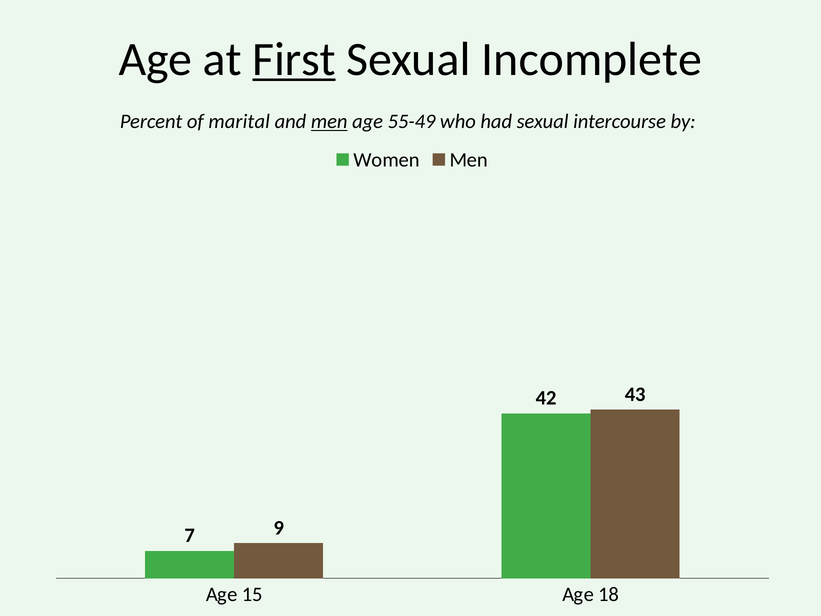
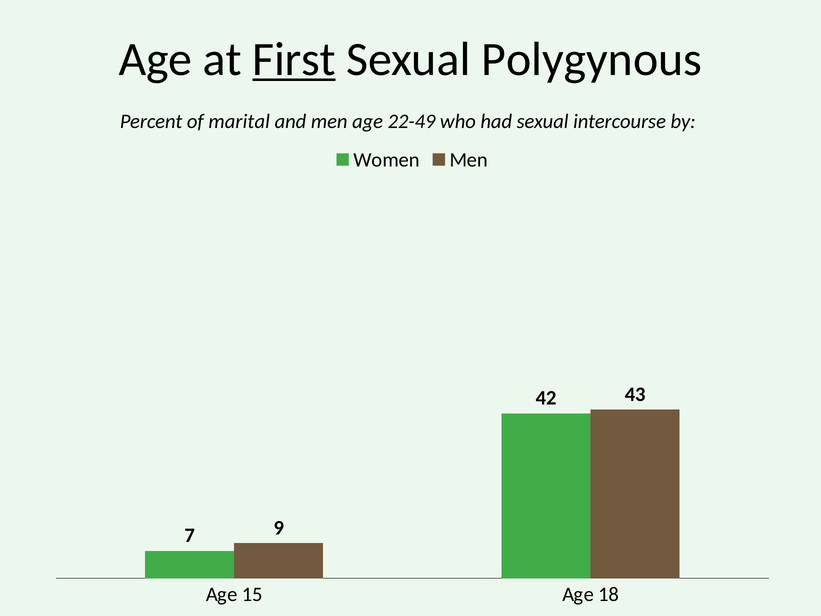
Incomplete: Incomplete -> Polygynous
men at (329, 122) underline: present -> none
55-49: 55-49 -> 22-49
